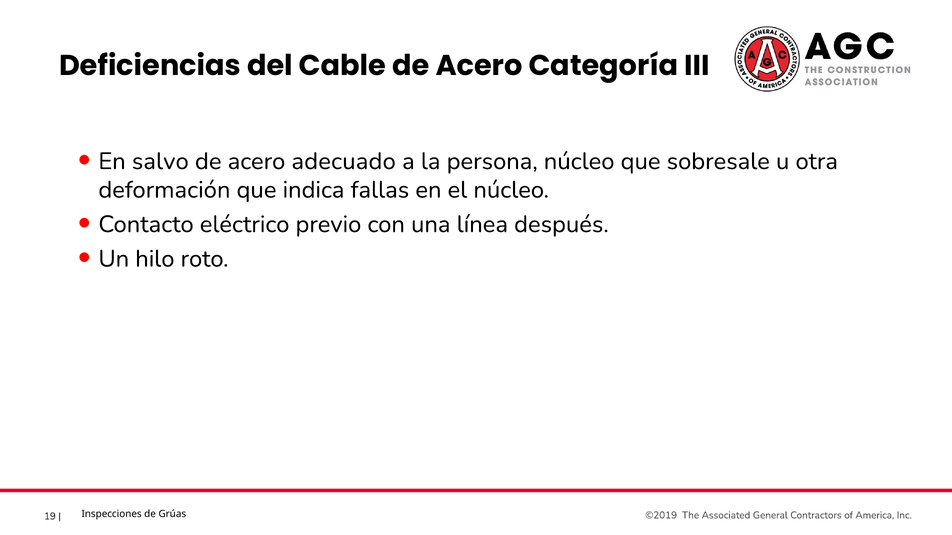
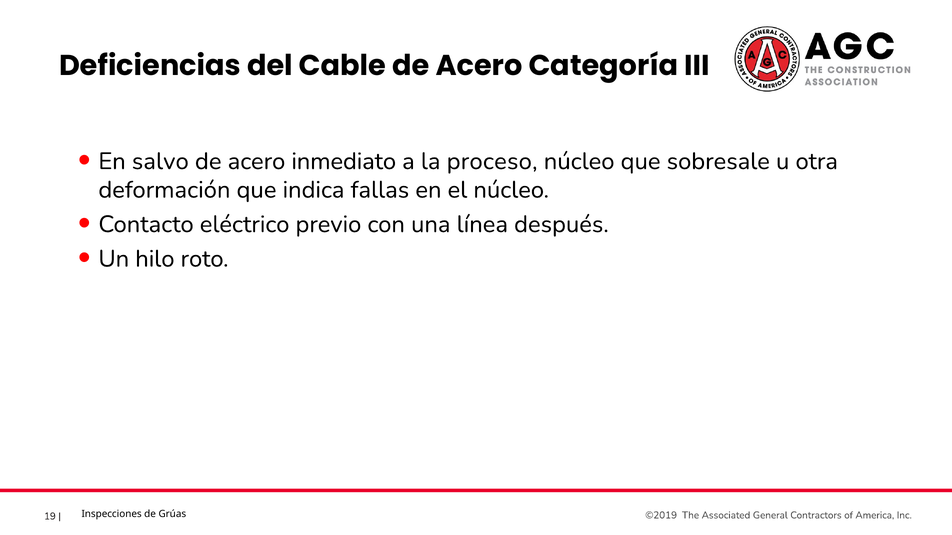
adecuado: adecuado -> inmediato
persona: persona -> proceso
